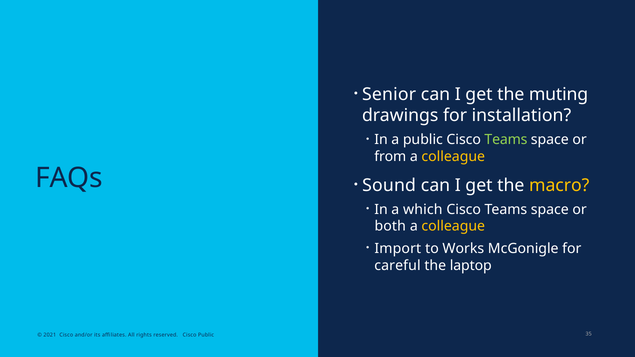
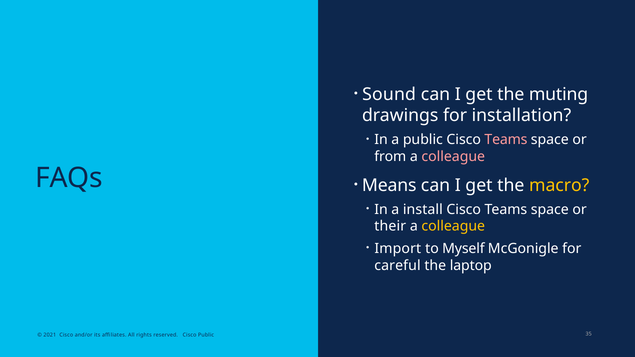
Senior: Senior -> Sound
Teams at (506, 140) colour: light green -> pink
colleague at (453, 157) colour: yellow -> pink
Sound: Sound -> Means
which: which -> install
both: both -> their
Works: Works -> Myself
